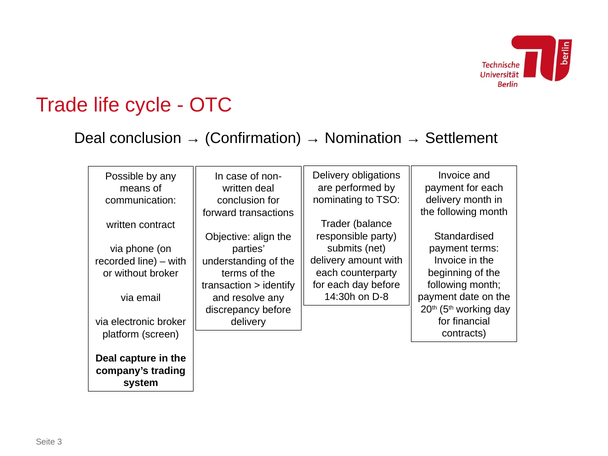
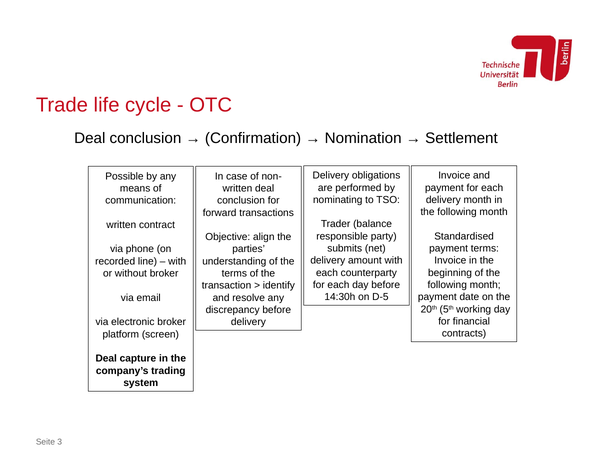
D-8: D-8 -> D-5
